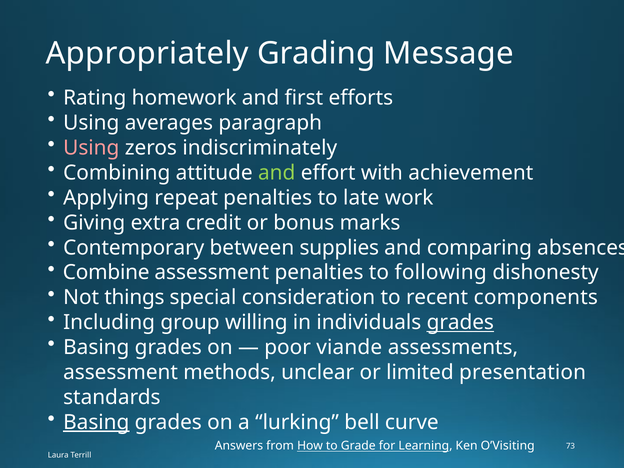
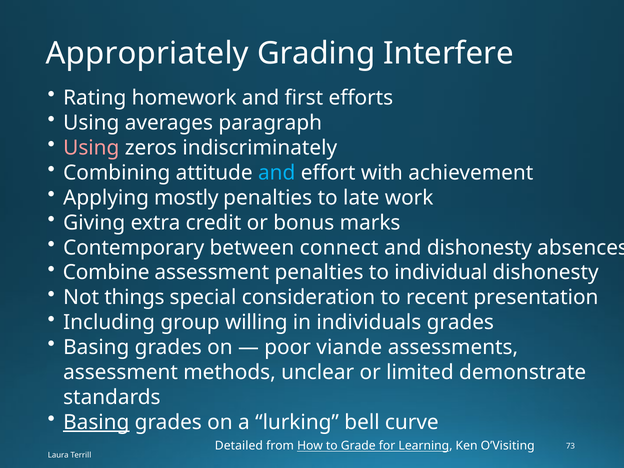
Message: Message -> Interfere
and at (277, 173) colour: light green -> light blue
repeat: repeat -> mostly
supplies: supplies -> connect
and comparing: comparing -> dishonesty
following: following -> individual
components: components -> presentation
grades at (460, 323) underline: present -> none
presentation: presentation -> demonstrate
Answers: Answers -> Detailed
